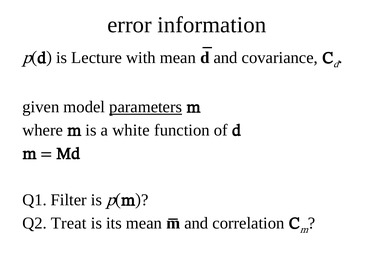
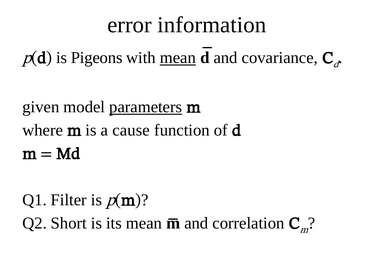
Lecture: Lecture -> Pigeons
mean at (178, 58) underline: none -> present
white: white -> cause
Treat: Treat -> Short
